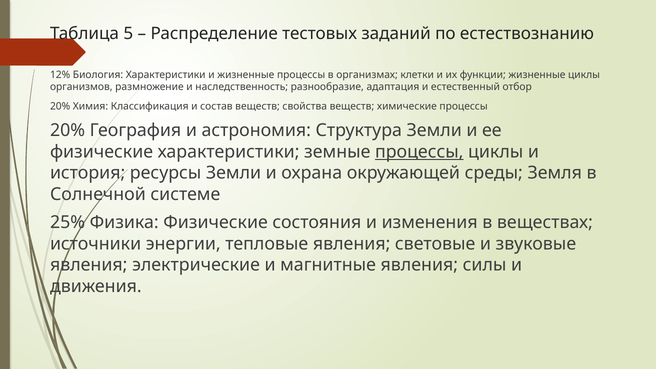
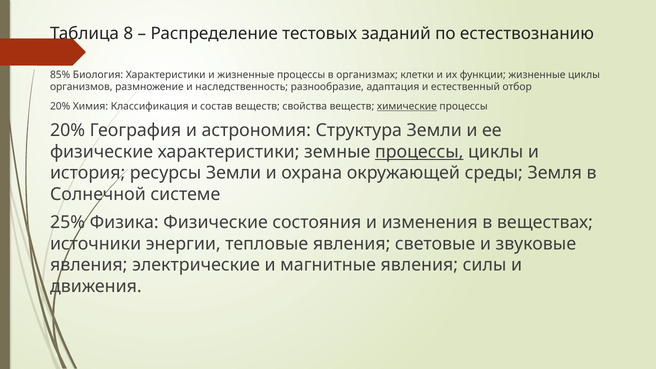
5: 5 -> 8
12%: 12% -> 85%
химические underline: none -> present
